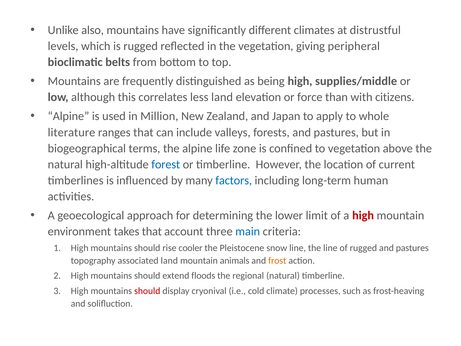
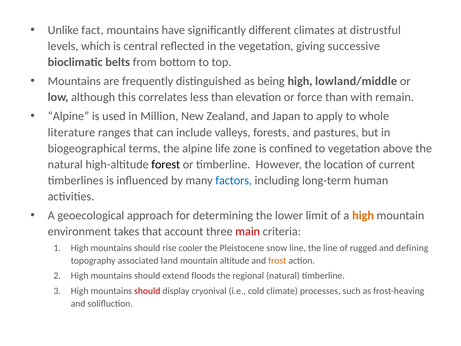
also: also -> fact
is rugged: rugged -> central
peripheral: peripheral -> successive
supplies/middle: supplies/middle -> lowland/middle
less land: land -> than
citizens: citizens -> remain
forest colour: blue -> black
high at (363, 215) colour: red -> orange
main colour: blue -> red
rugged and pastures: pastures -> defining
animals: animals -> altitude
